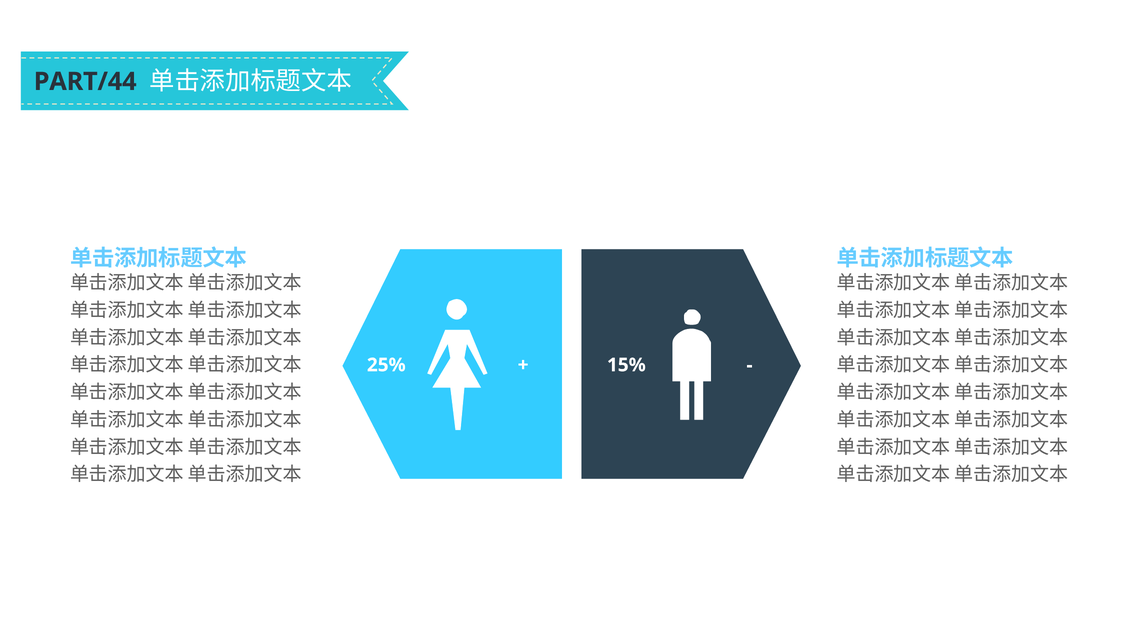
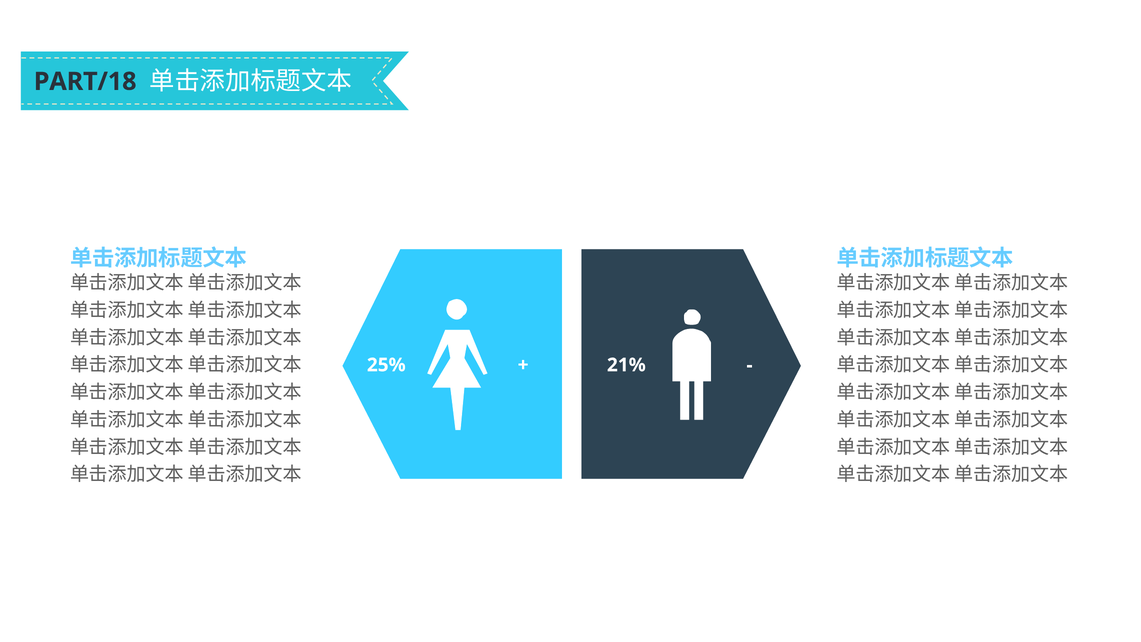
PART/44: PART/44 -> PART/18
15%: 15% -> 21%
